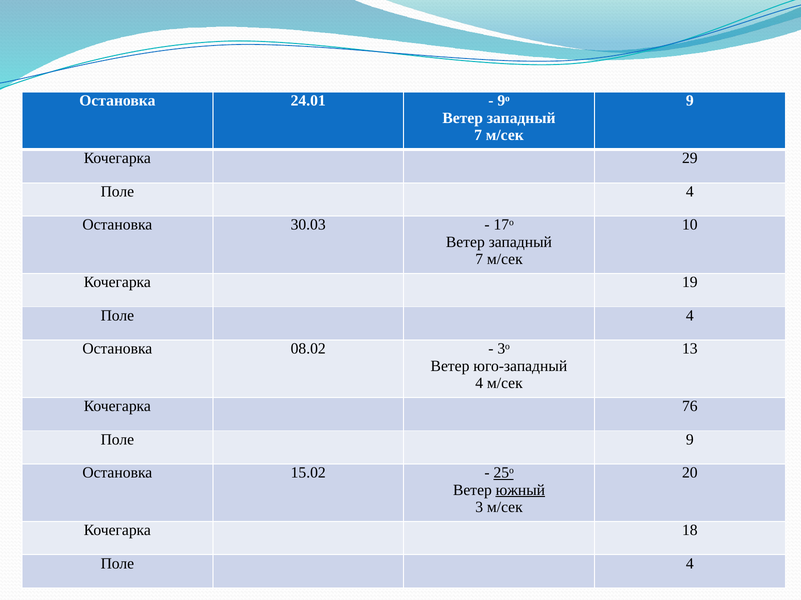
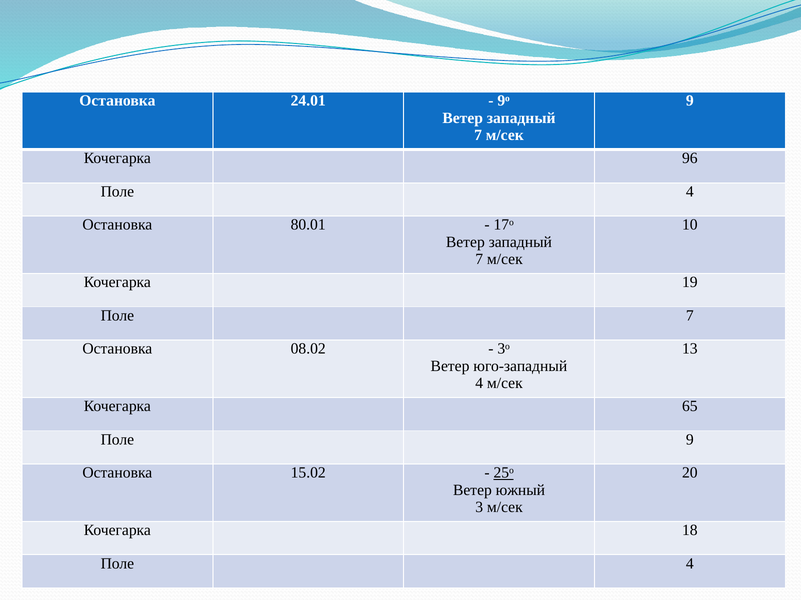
29: 29 -> 96
30.03: 30.03 -> 80.01
4 at (690, 316): 4 -> 7
76: 76 -> 65
южный underline: present -> none
